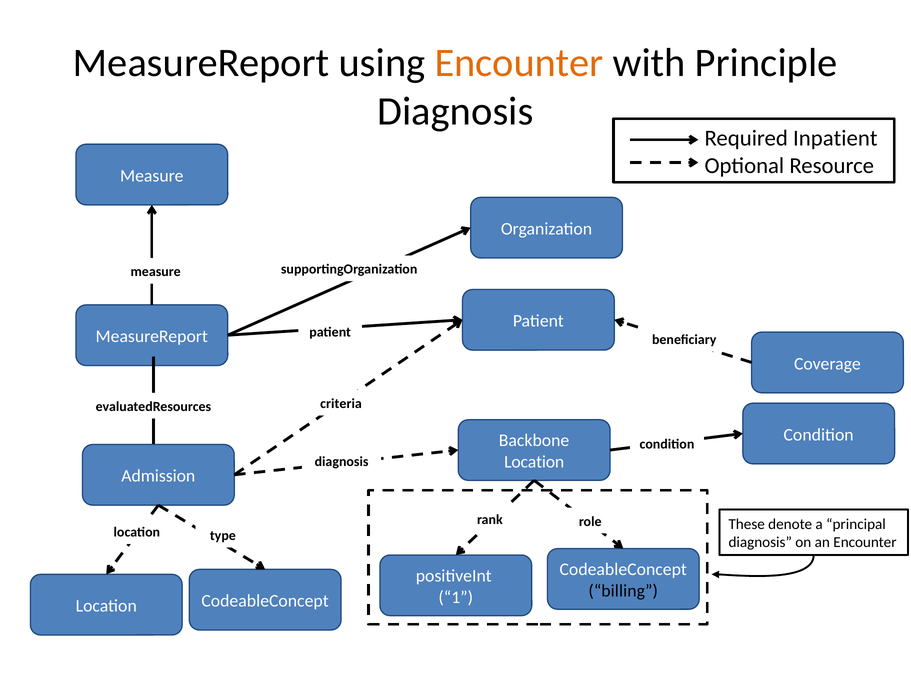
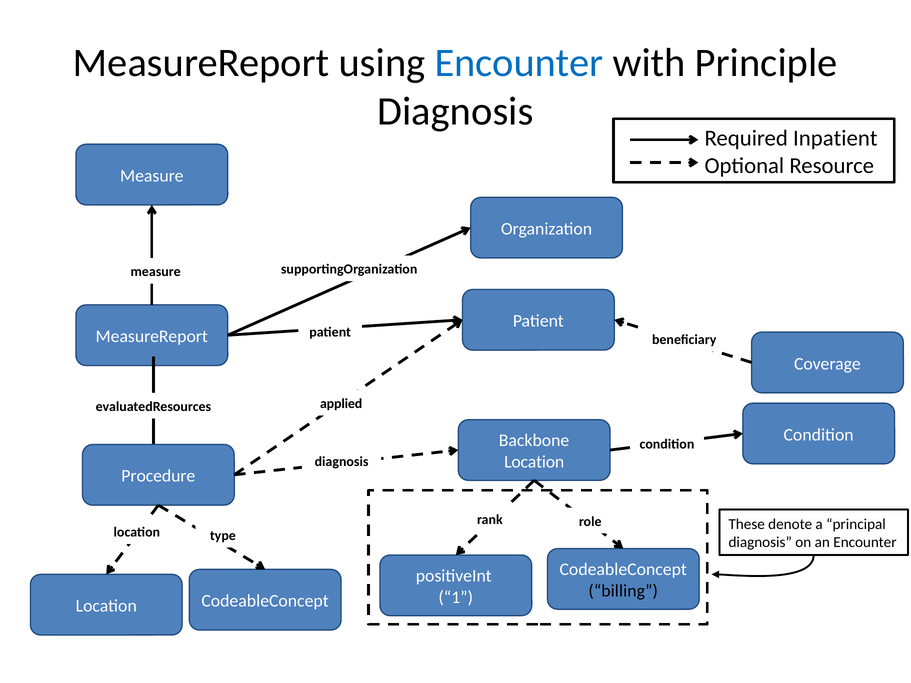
Encounter at (519, 63) colour: orange -> blue
criteria: criteria -> applied
Admission: Admission -> Procedure
